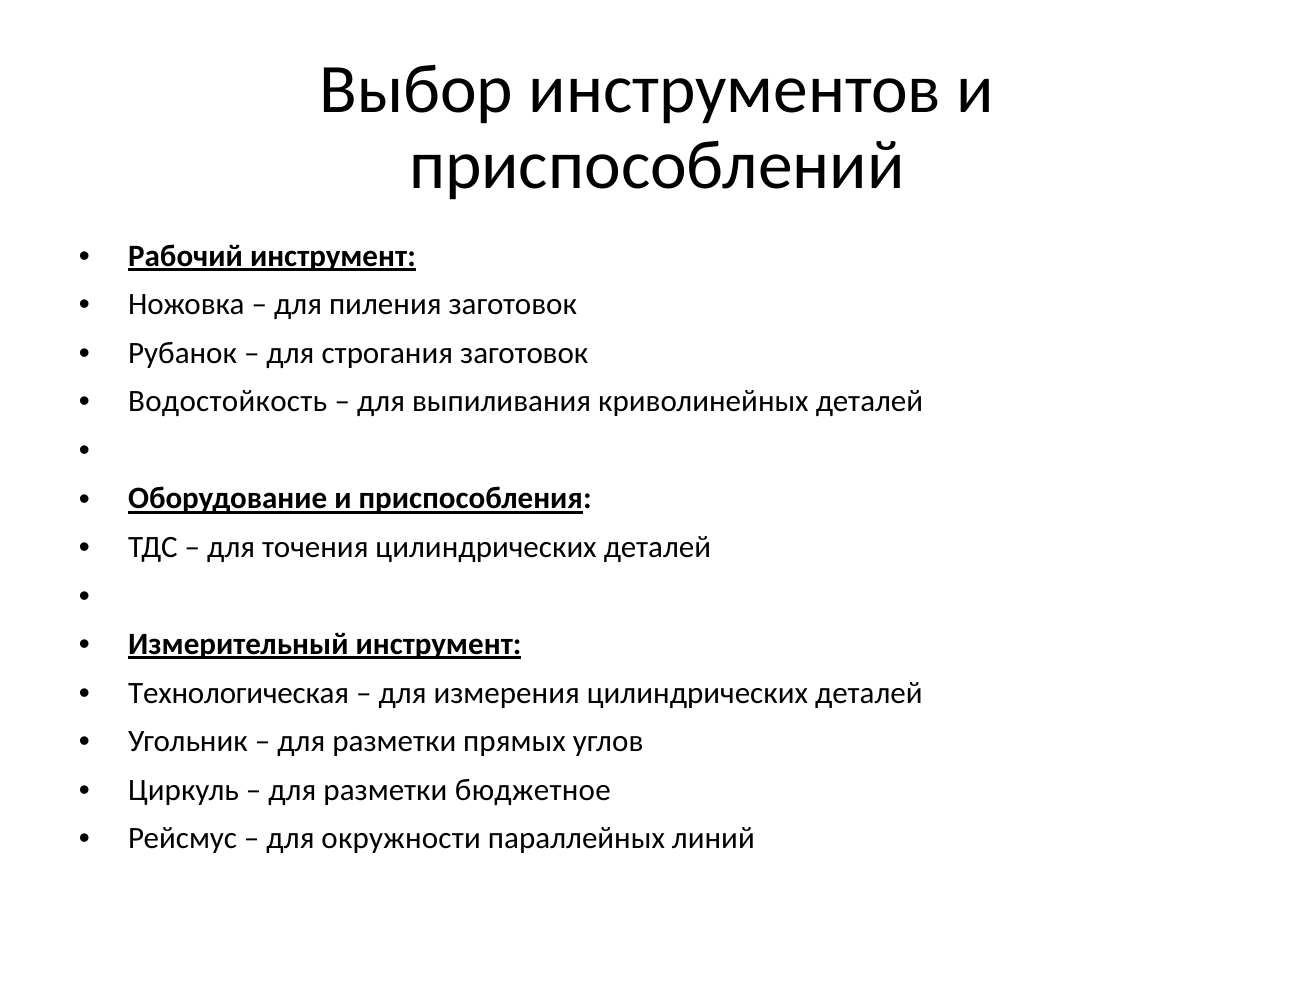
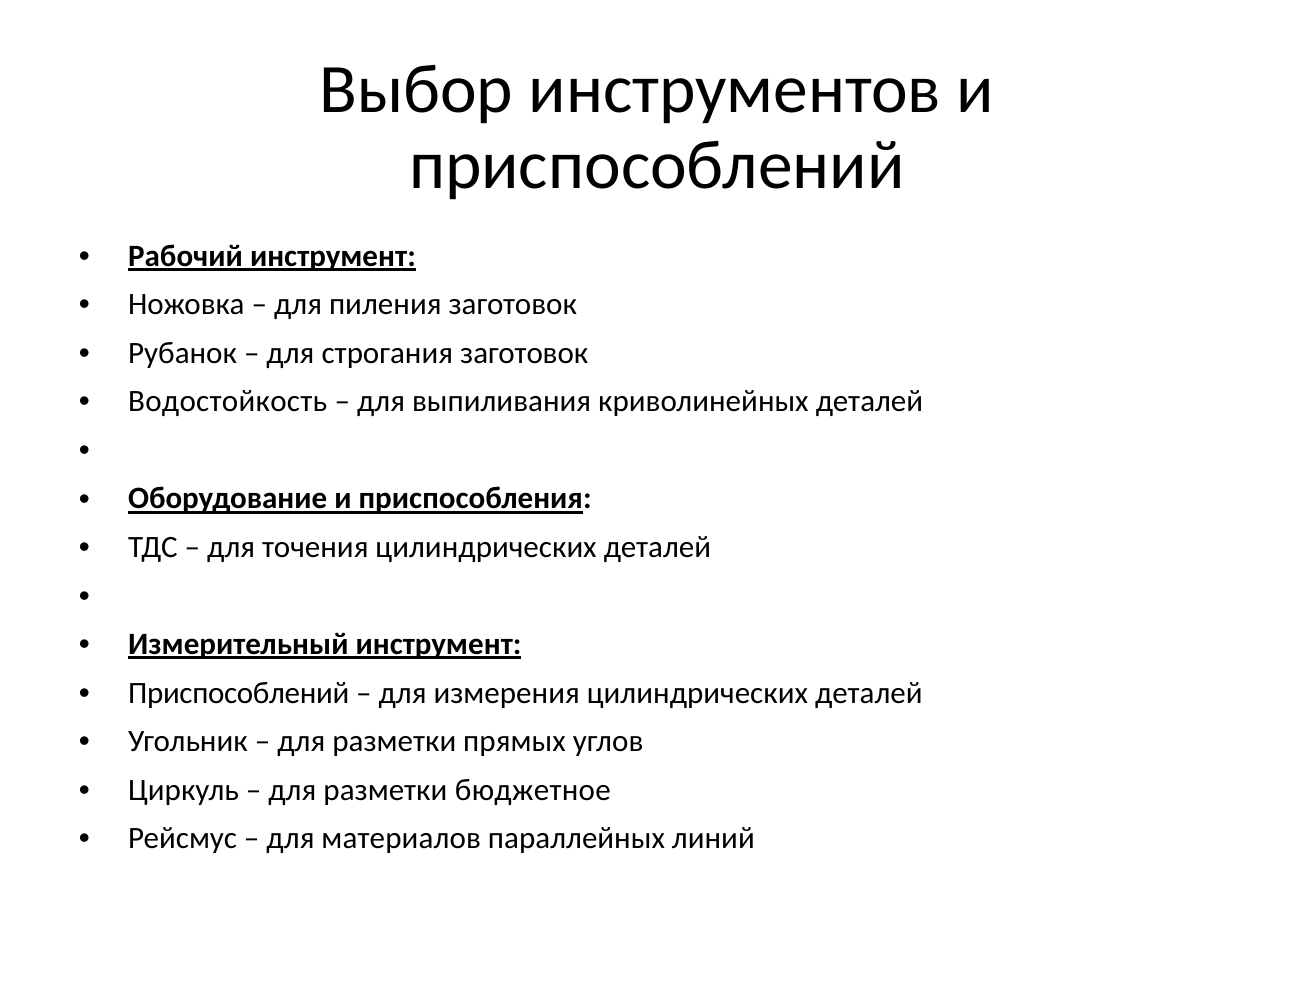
Технологическая at (239, 693): Технологическая -> Приспособлений
окружности: окружности -> материалов
